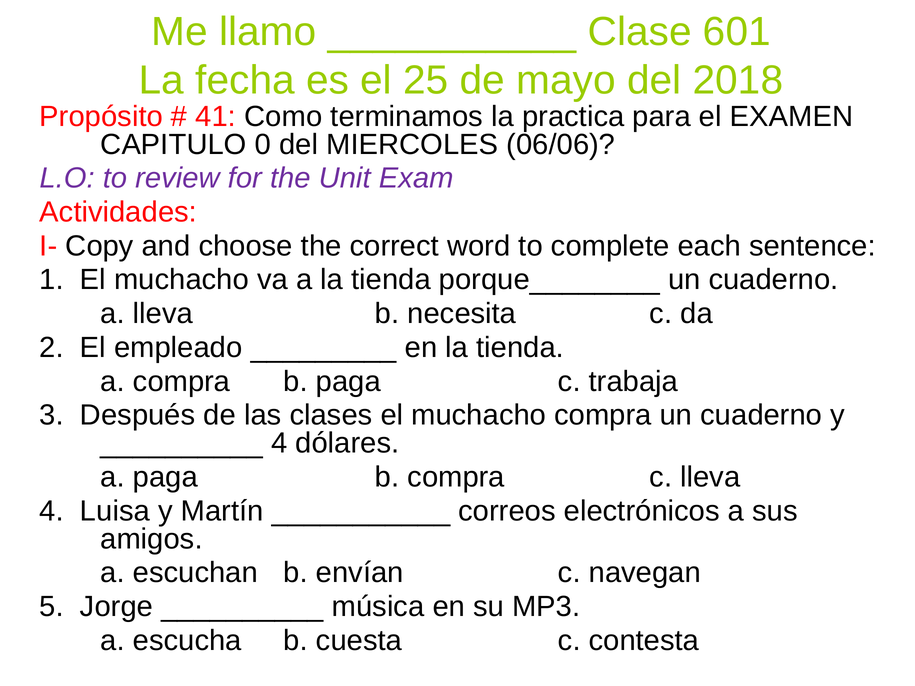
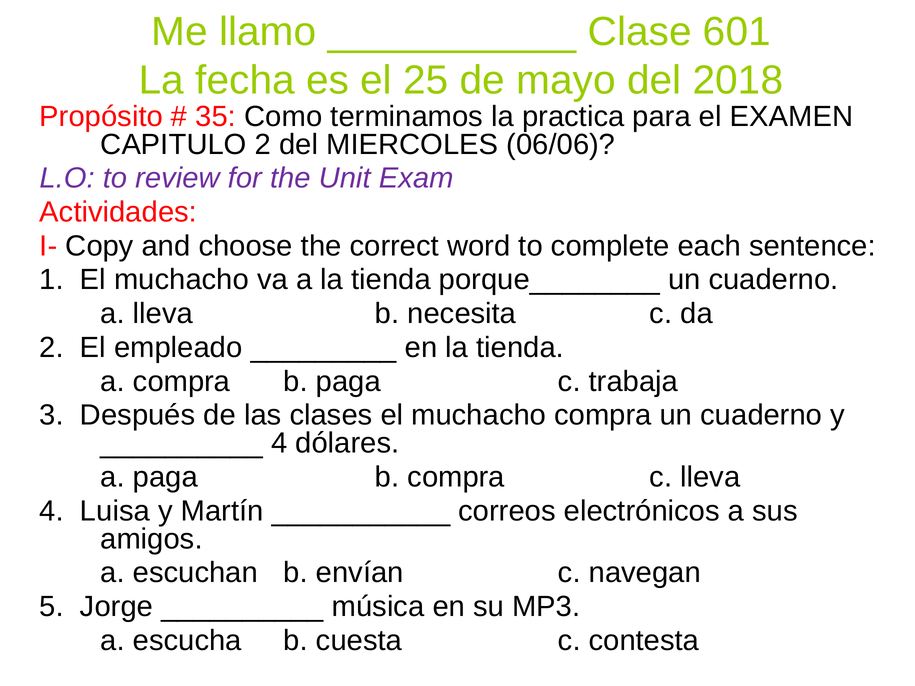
41: 41 -> 35
CAPITULO 0: 0 -> 2
